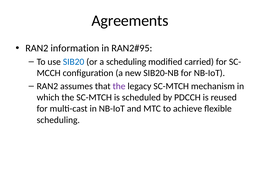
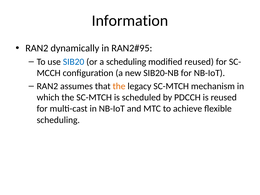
Agreements: Agreements -> Information
information: information -> dynamically
modified carried: carried -> reused
the at (119, 86) colour: purple -> orange
